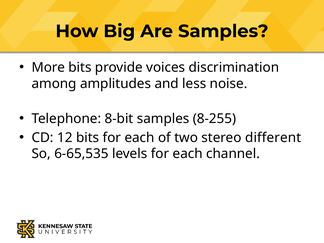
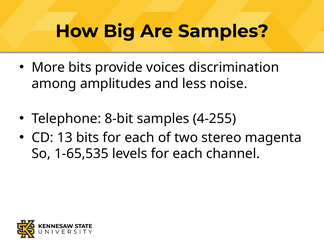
8-255: 8-255 -> 4-255
12: 12 -> 13
different: different -> magenta
6-65,535: 6-65,535 -> 1-65,535
